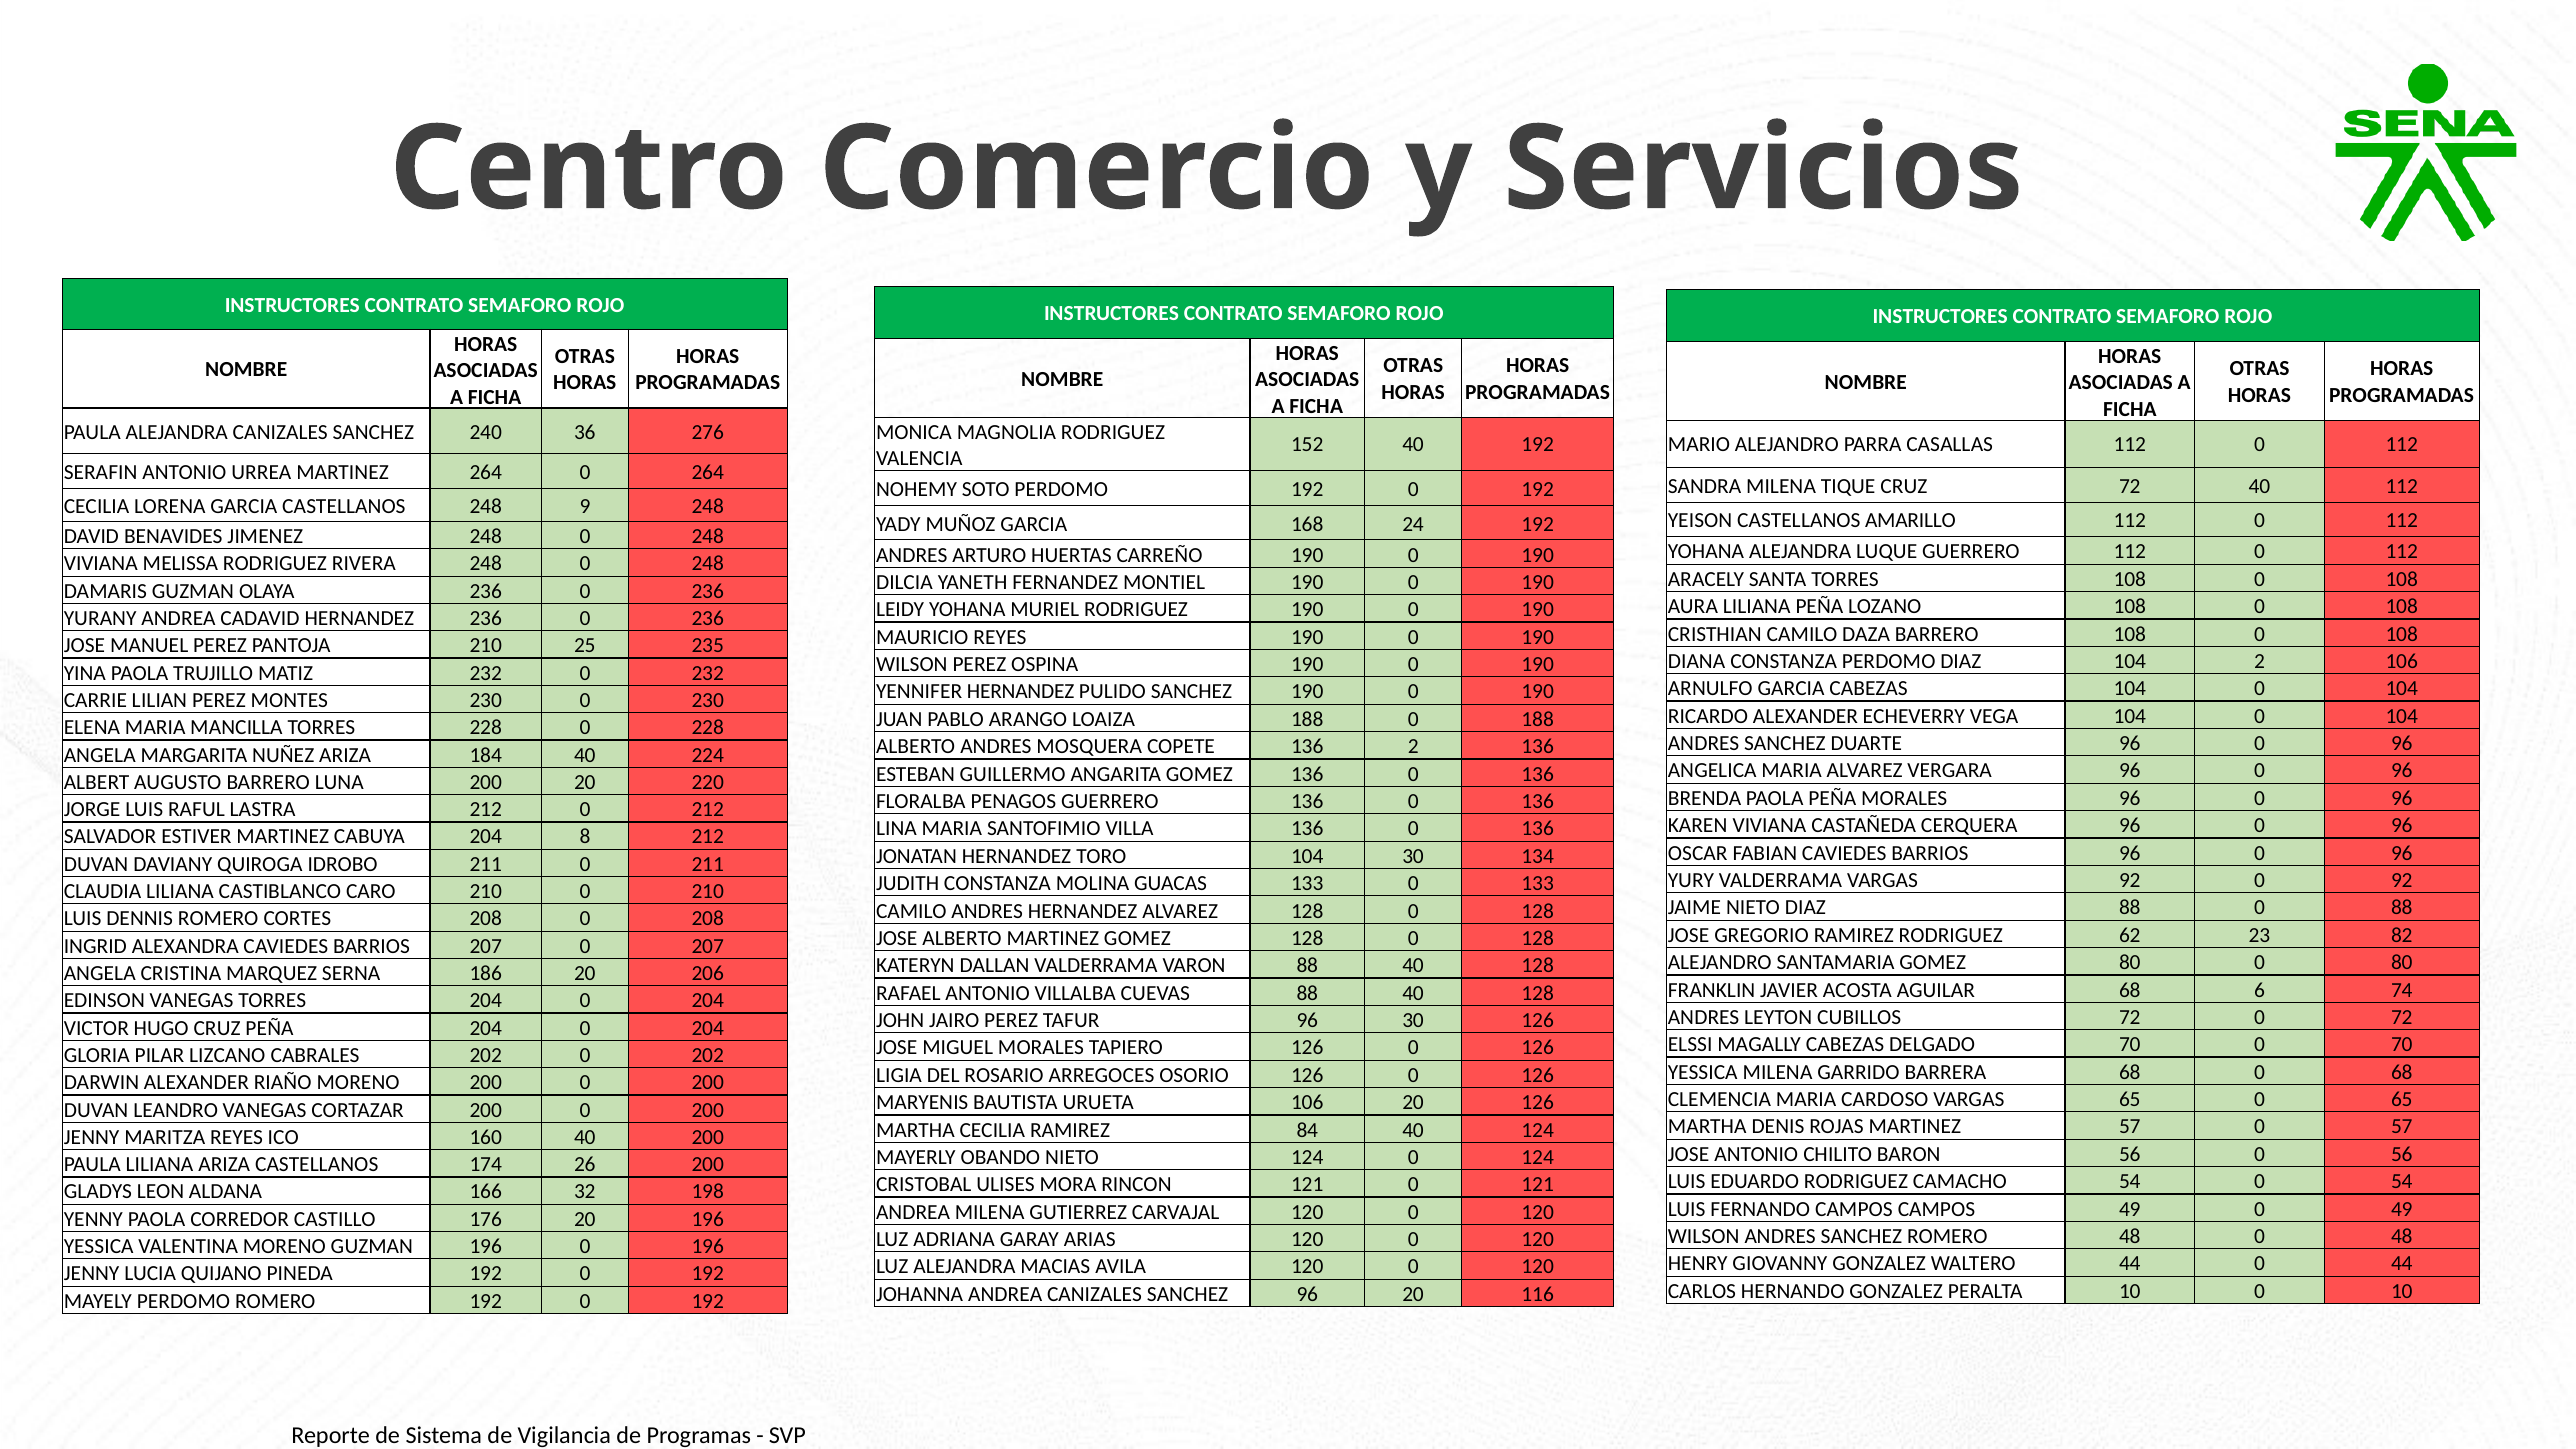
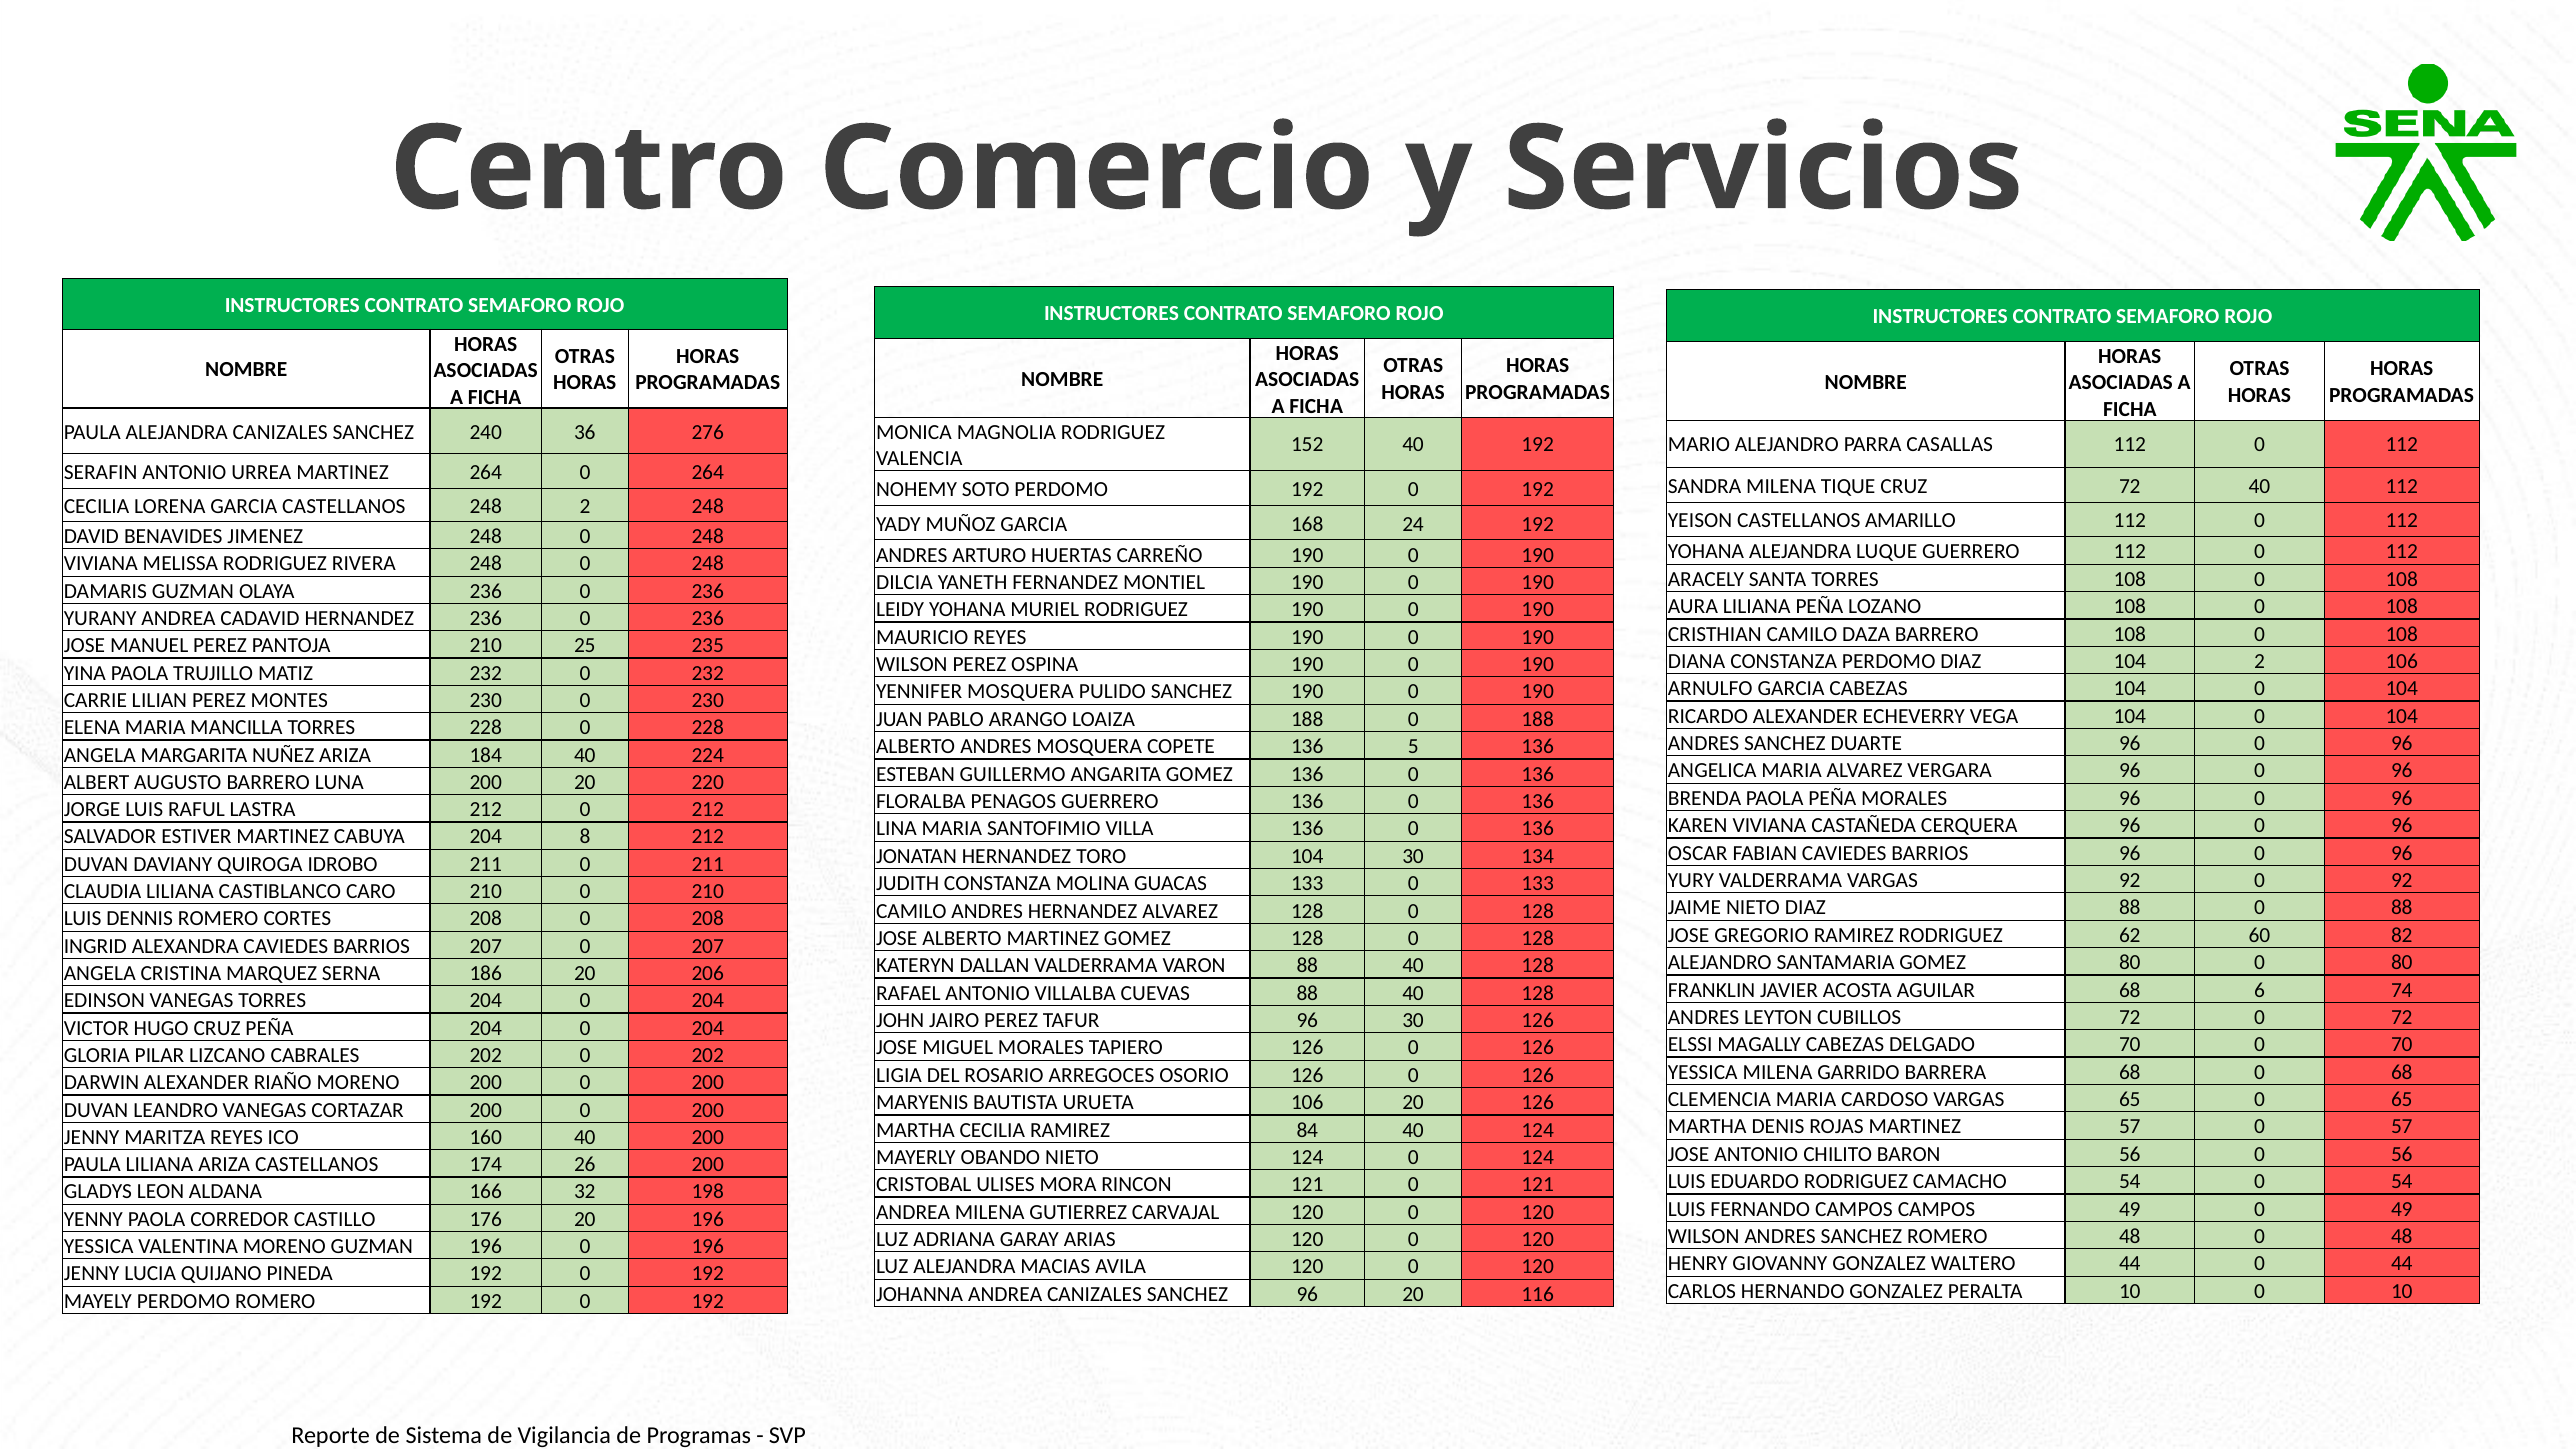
248 9: 9 -> 2
YENNIFER HERNANDEZ: HERNANDEZ -> MOSQUERA
136 2: 2 -> 5
23: 23 -> 60
